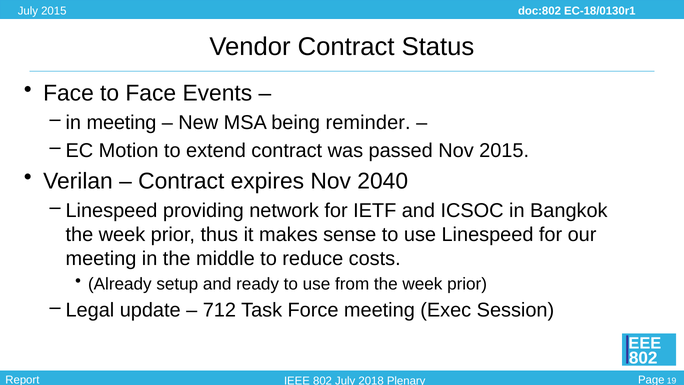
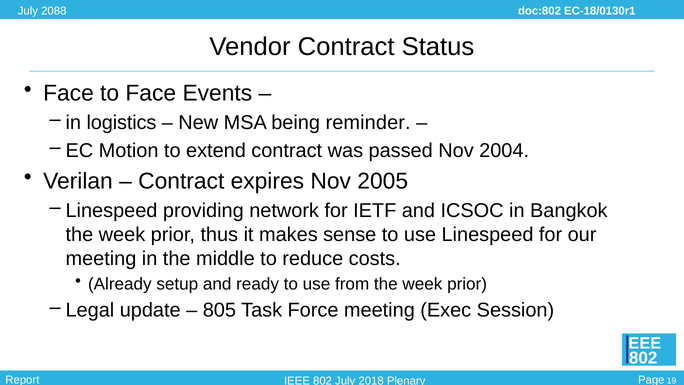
2015 at (54, 11): 2015 -> 2088
in meeting: meeting -> logistics
Nov 2015: 2015 -> 2004
2040: 2040 -> 2005
712: 712 -> 805
